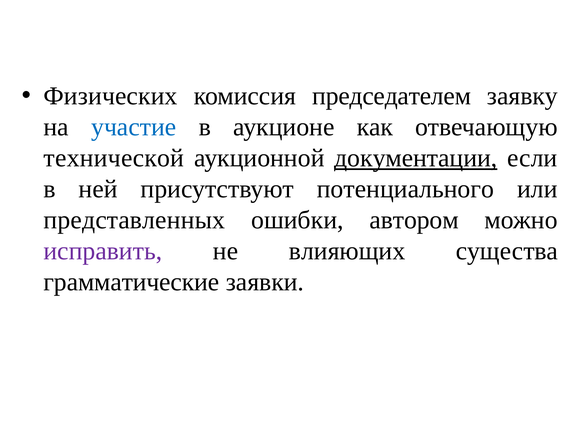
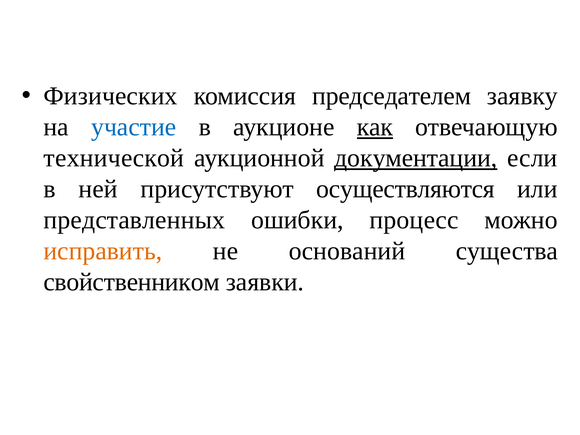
как underline: none -> present
потенциального: потенциального -> осуществляются
автором: автором -> процесс
исправить colour: purple -> orange
влияющих: влияющих -> оснований
грамматические: грамматические -> свойственником
